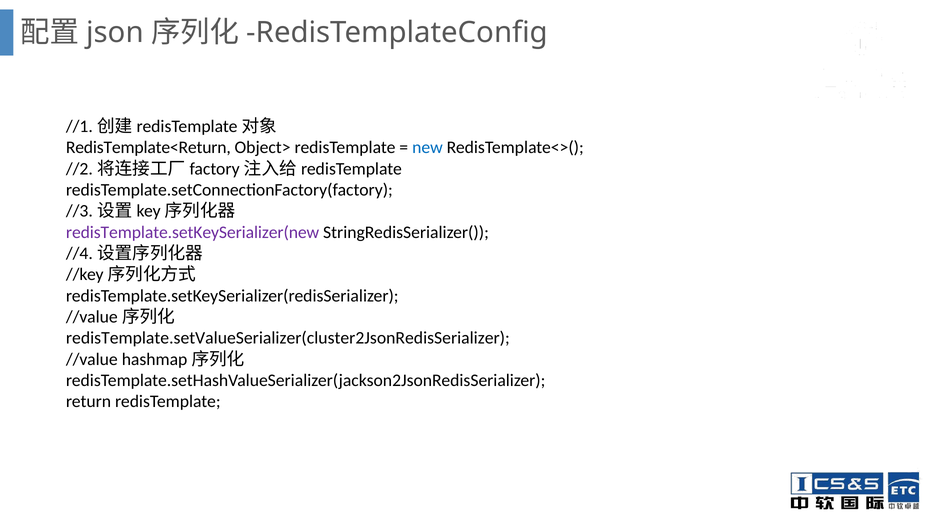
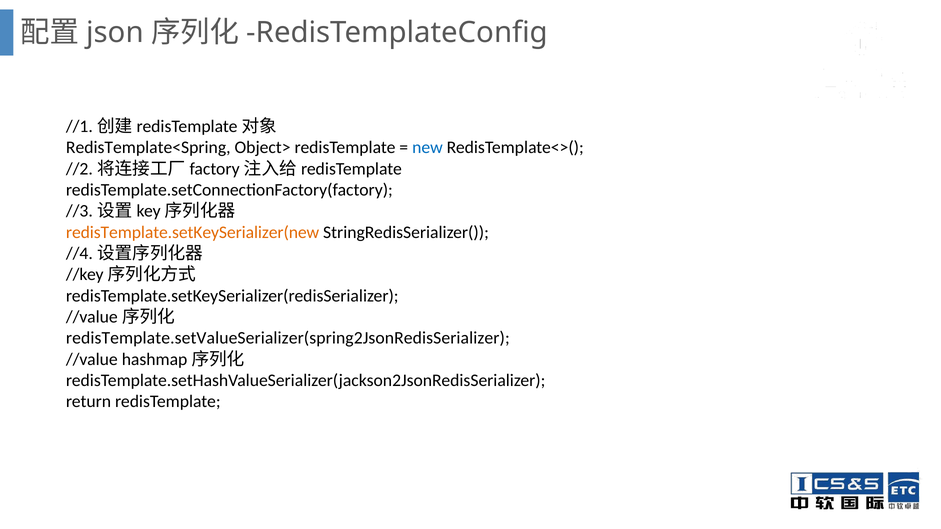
RedisTemplate<Return: RedisTemplate<Return -> RedisTemplate<Spring
redisTemplate.setKeySerializer(new colour: purple -> orange
redisTemplate.setValueSerializer(cluster2JsonRedisSerializer: redisTemplate.setValueSerializer(cluster2JsonRedisSerializer -> redisTemplate.setValueSerializer(spring2JsonRedisSerializer
